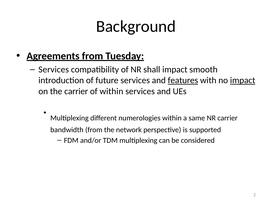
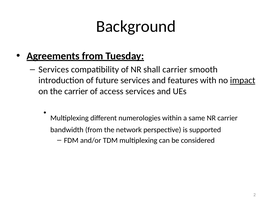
shall impact: impact -> carrier
features underline: present -> none
of within: within -> access
